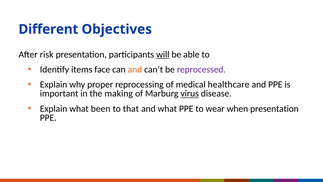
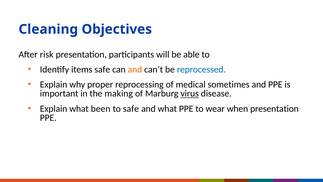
Different: Different -> Cleaning
will underline: present -> none
items face: face -> safe
reprocessed colour: purple -> blue
healthcare: healthcare -> sometimes
to that: that -> safe
